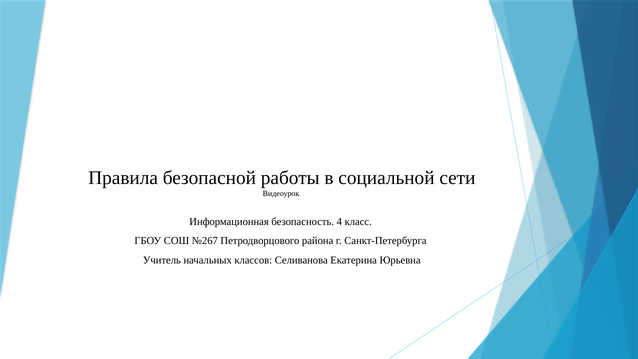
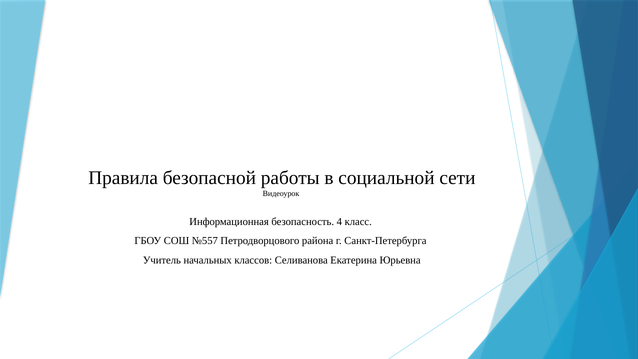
№267: №267 -> №557
